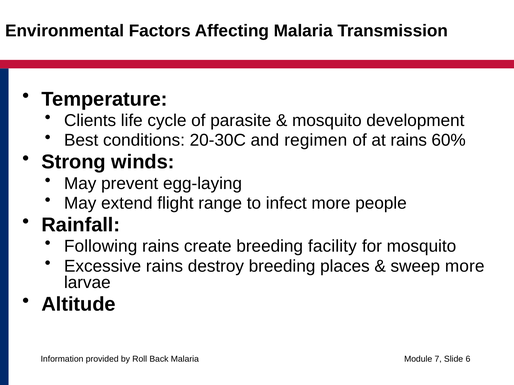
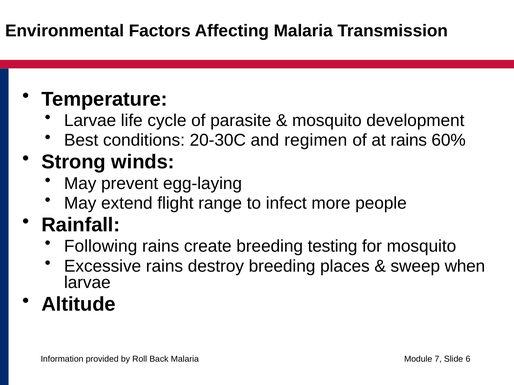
Clients at (90, 121): Clients -> Larvae
facility: facility -> testing
sweep more: more -> when
